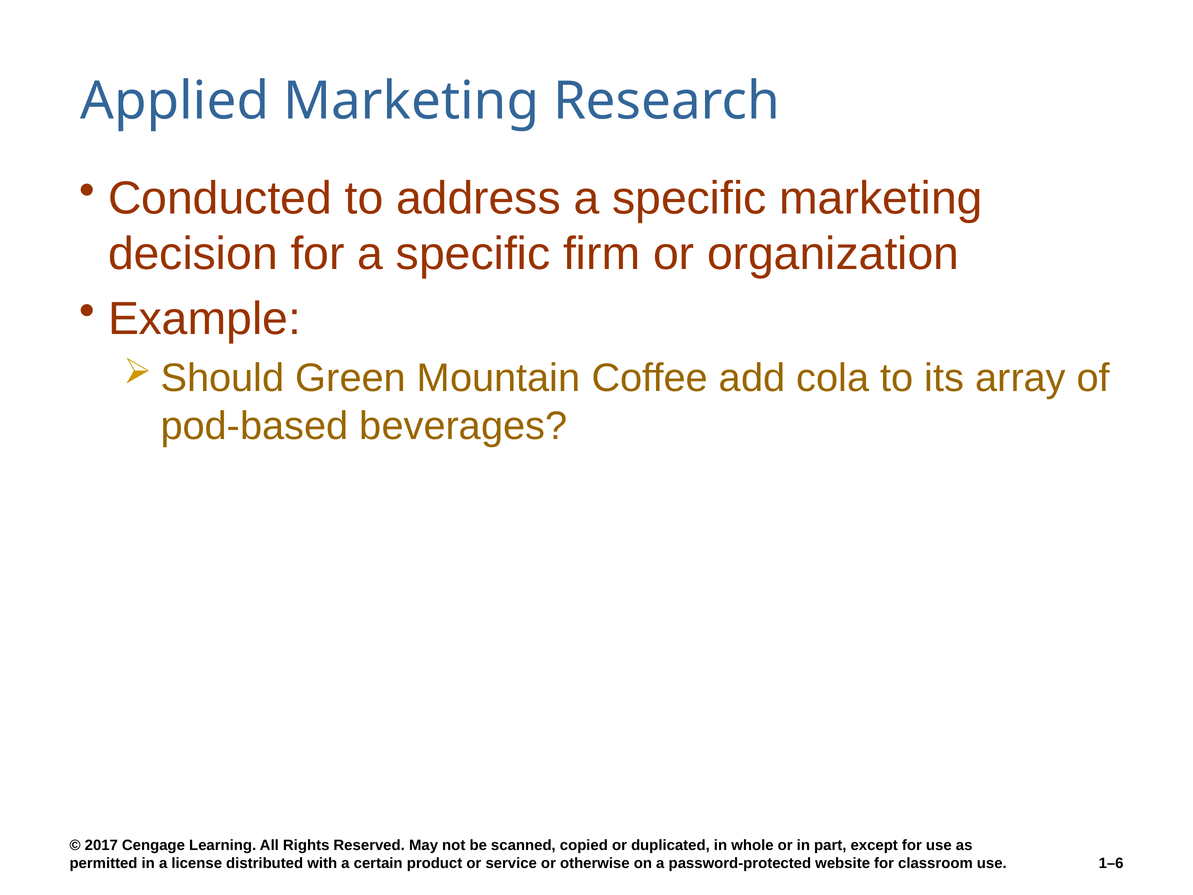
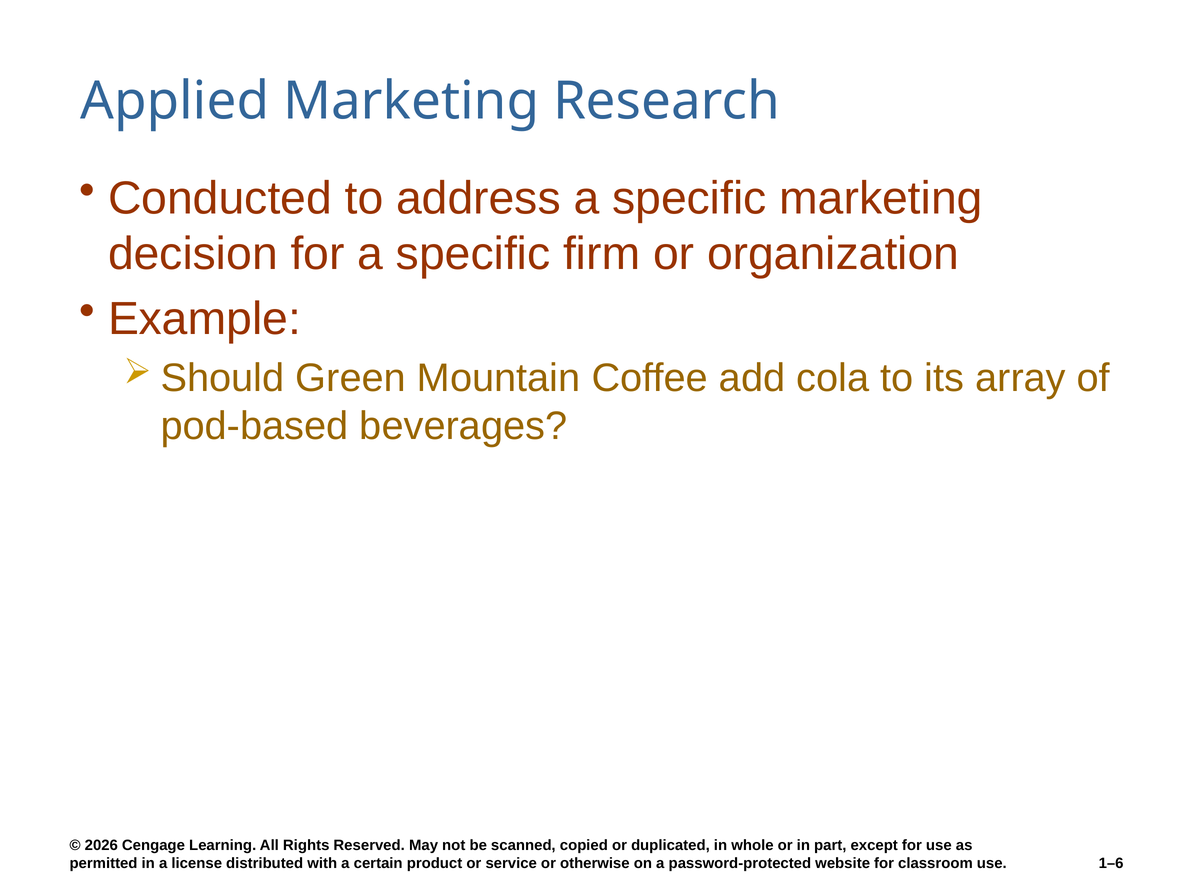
2017: 2017 -> 2026
